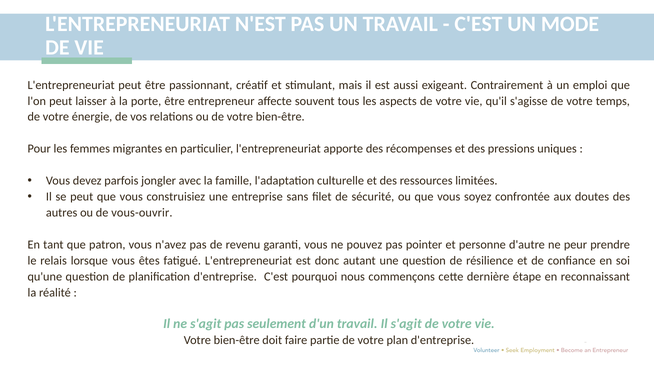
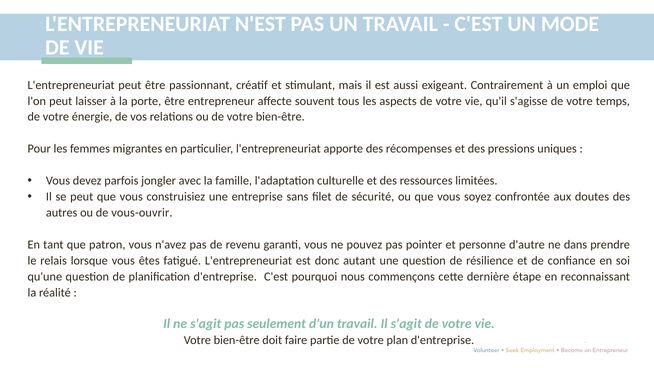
peur: peur -> dans
